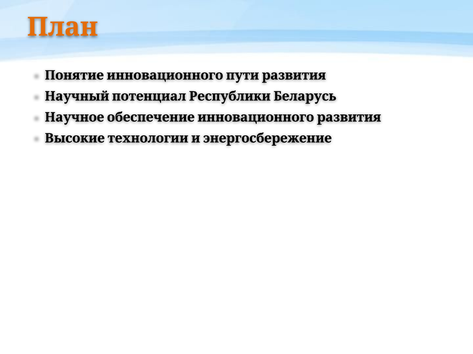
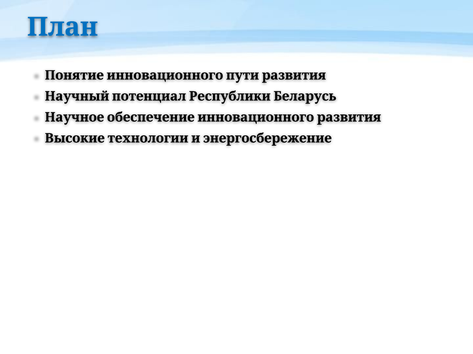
План colour: orange -> blue
